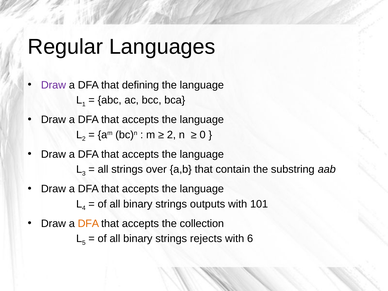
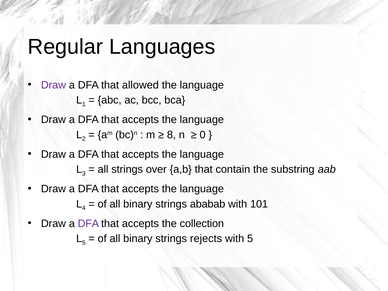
defining: defining -> allowed
2 at (171, 135): 2 -> 8
outputs: outputs -> ababab
DFA at (88, 223) colour: orange -> purple
with 6: 6 -> 5
